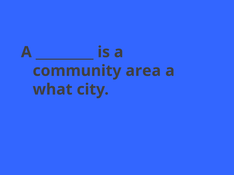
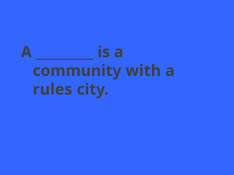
area: area -> with
what: what -> rules
